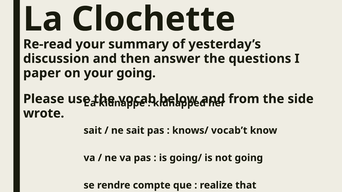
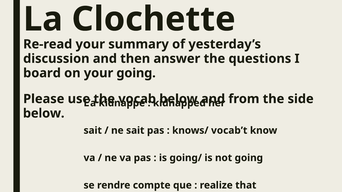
paper: paper -> board
wrote at (44, 114): wrote -> below
